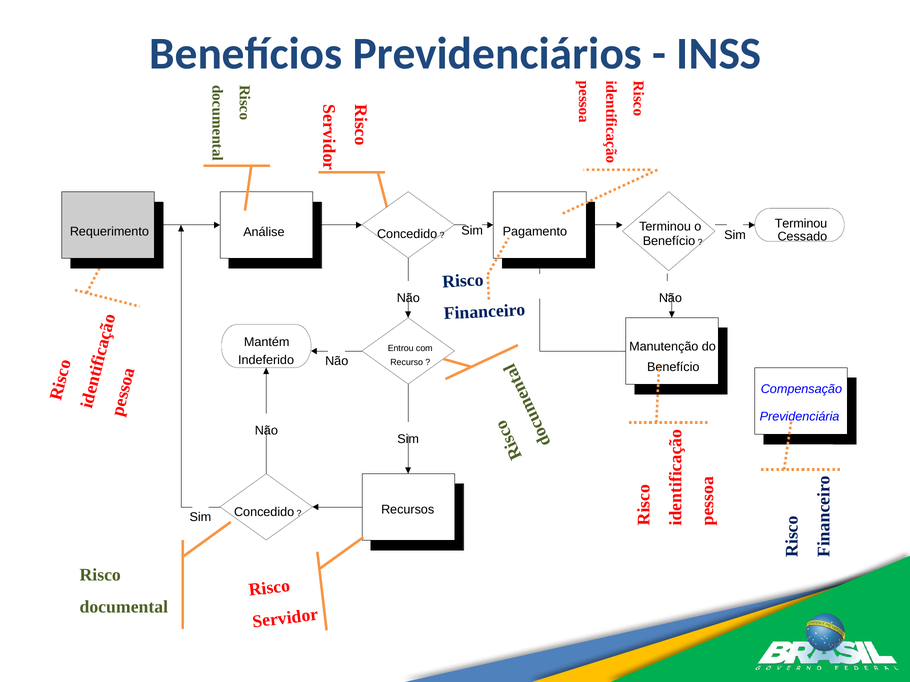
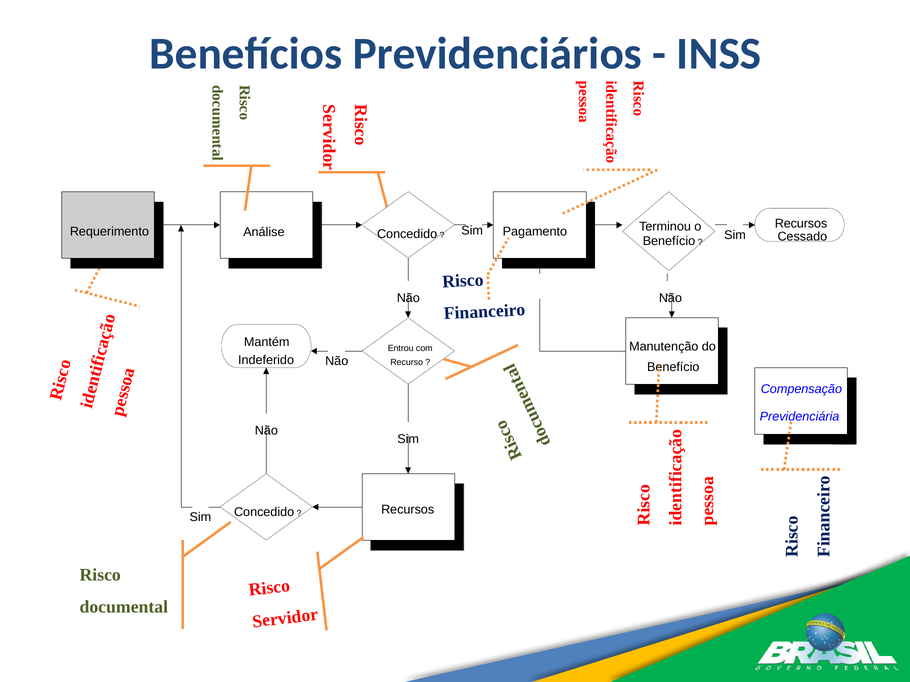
Terminou at (801, 224): Terminou -> Recursos
